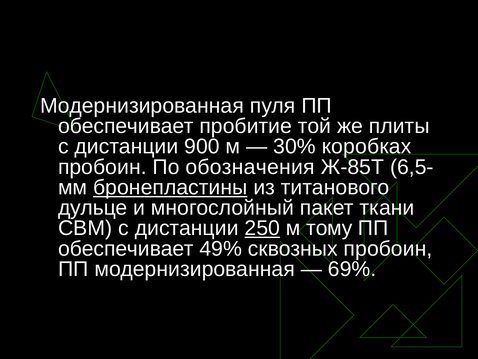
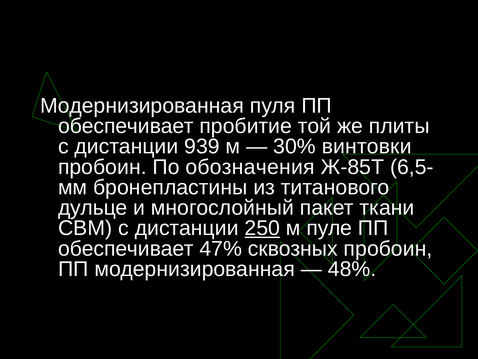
900: 900 -> 939
коробках: коробках -> винтовки
бронепластины underline: present -> none
тому: тому -> пуле
49%: 49% -> 47%
69%: 69% -> 48%
